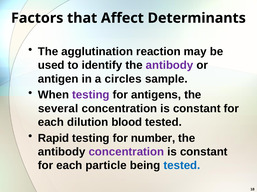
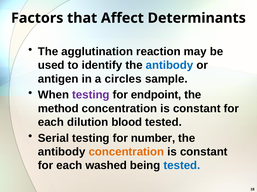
antibody at (170, 65) colour: purple -> blue
antigens: antigens -> endpoint
several: several -> method
Rapid: Rapid -> Serial
concentration at (126, 152) colour: purple -> orange
particle: particle -> washed
